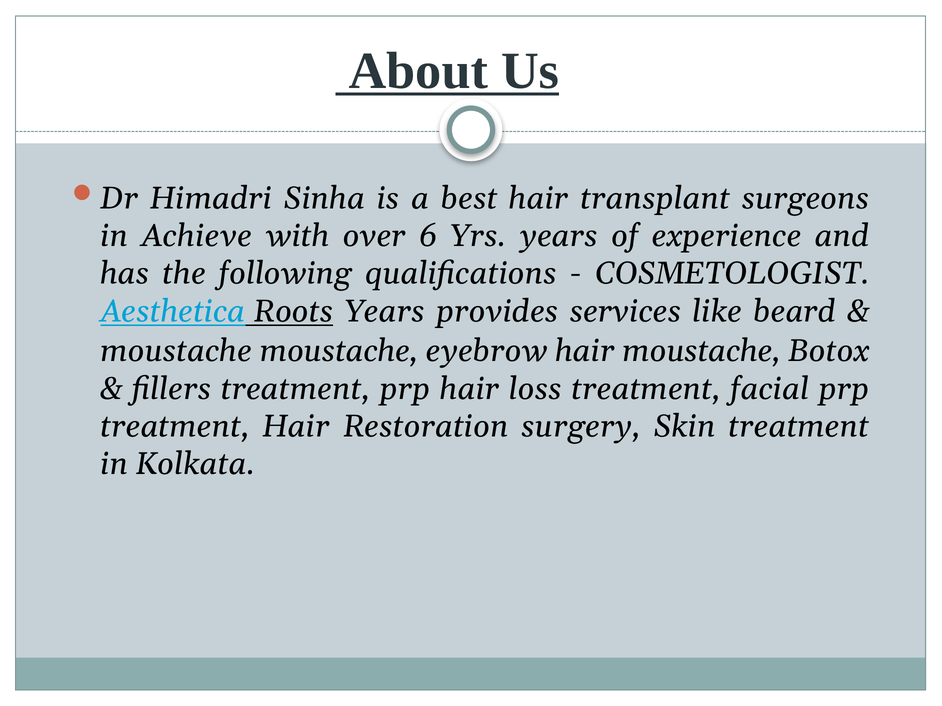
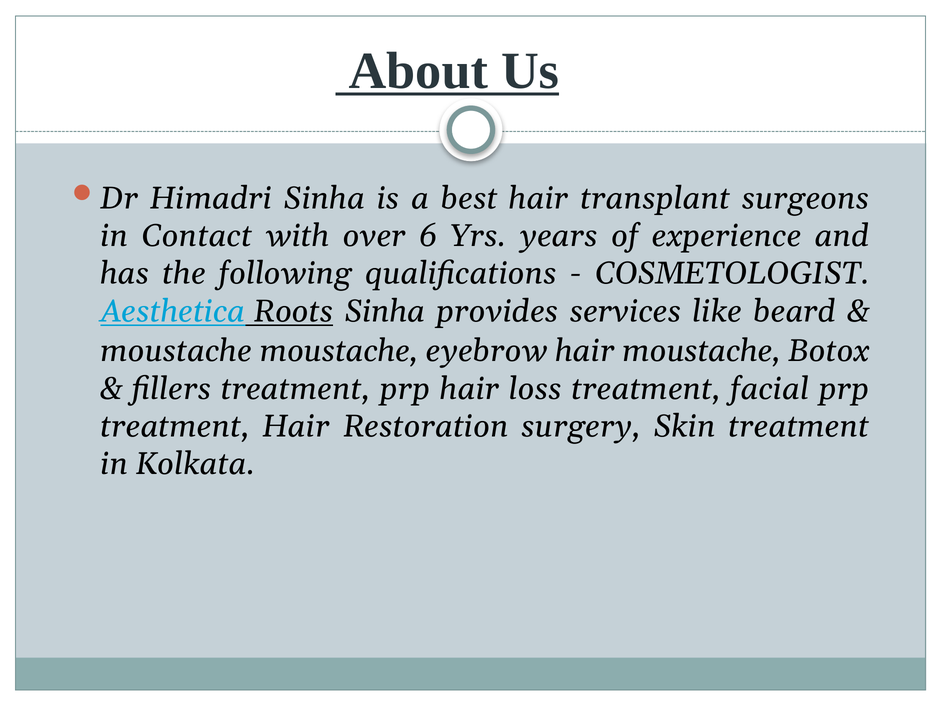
Achieve: Achieve -> Contact
Roots Years: Years -> Sinha
